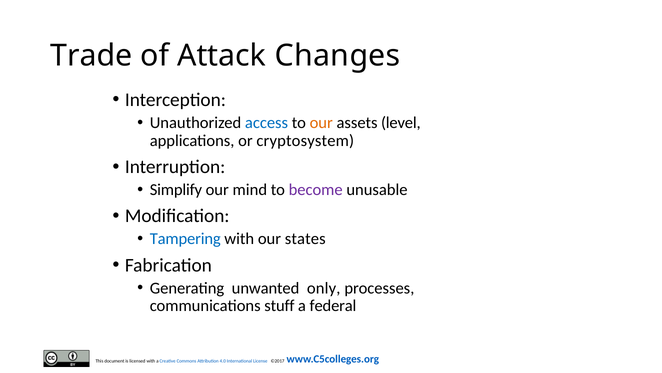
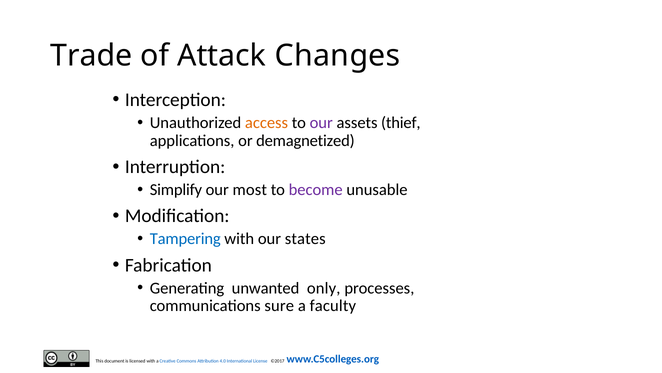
access colour: blue -> orange
our at (321, 123) colour: orange -> purple
level: level -> thief
cryptosystem: cryptosystem -> demagnetized
mind: mind -> most
stuff: stuff -> sure
federal: federal -> faculty
